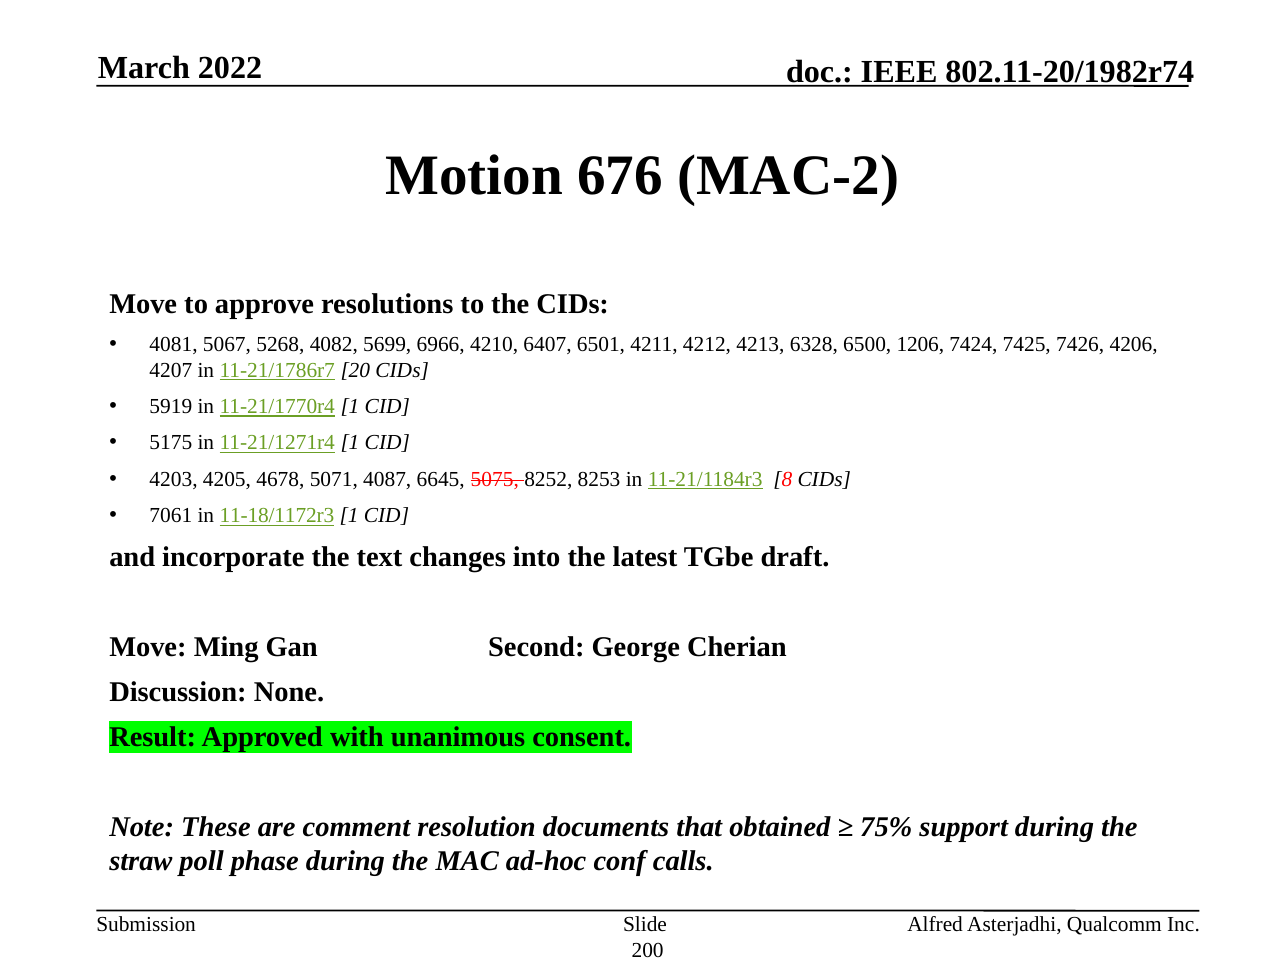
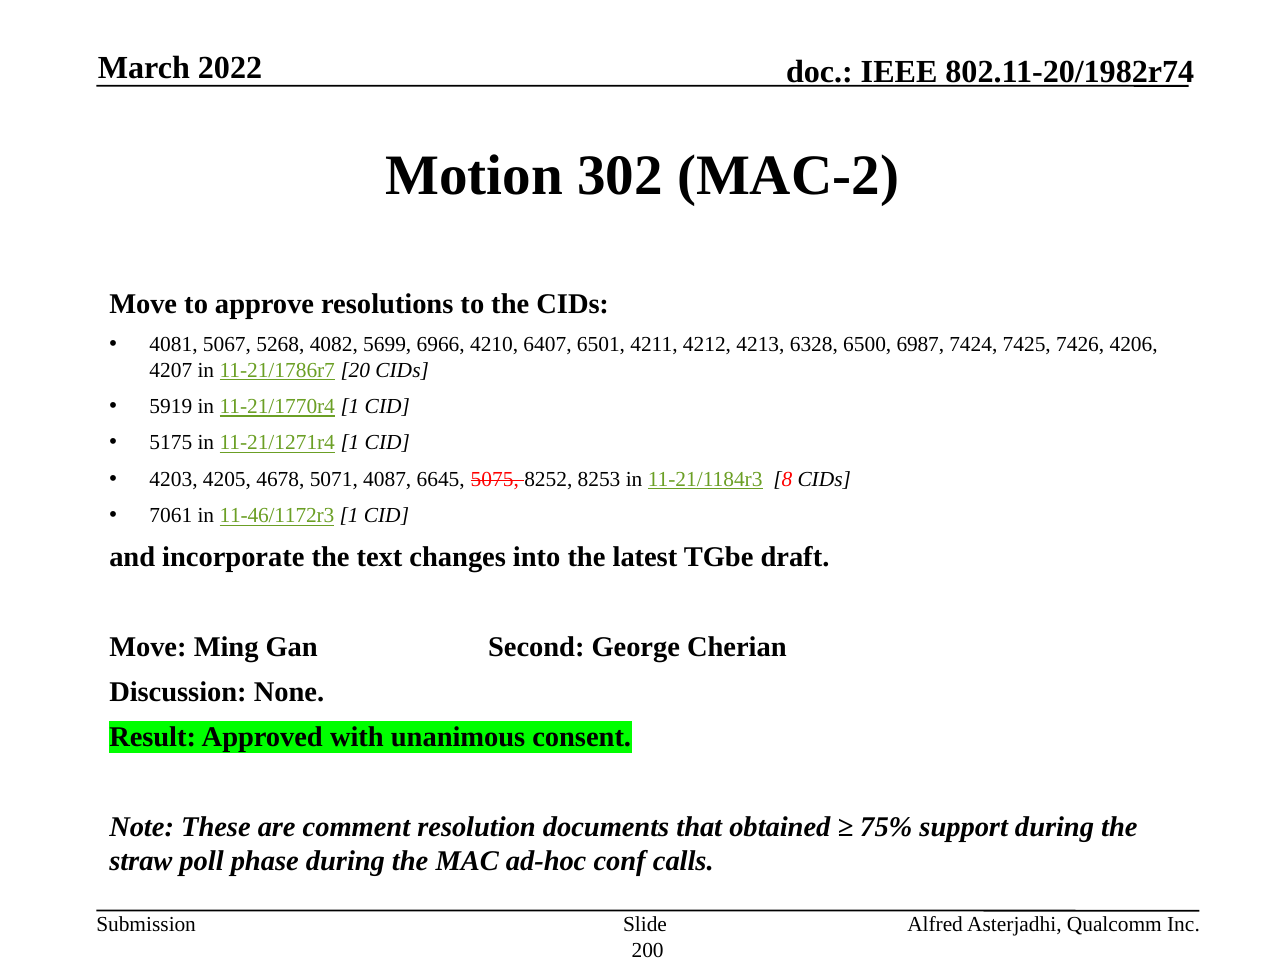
676: 676 -> 302
1206: 1206 -> 6987
11-18/1172r3: 11-18/1172r3 -> 11-46/1172r3
